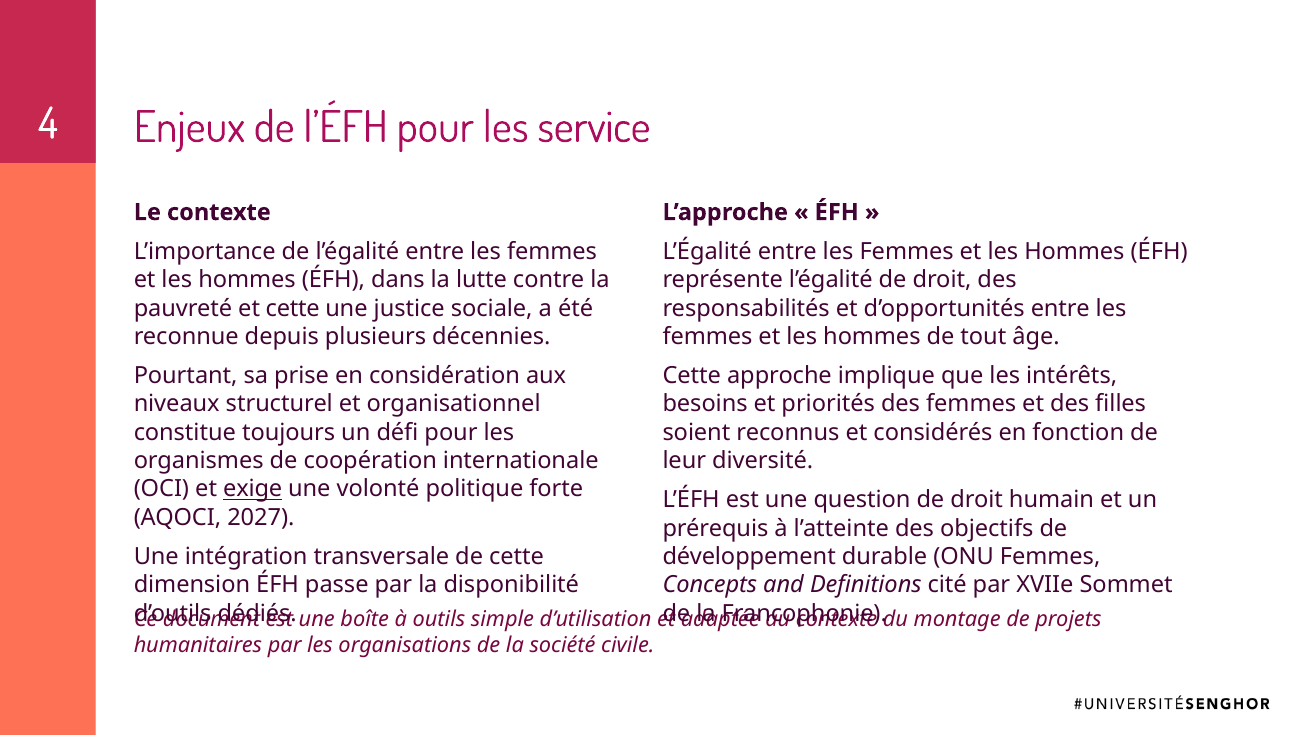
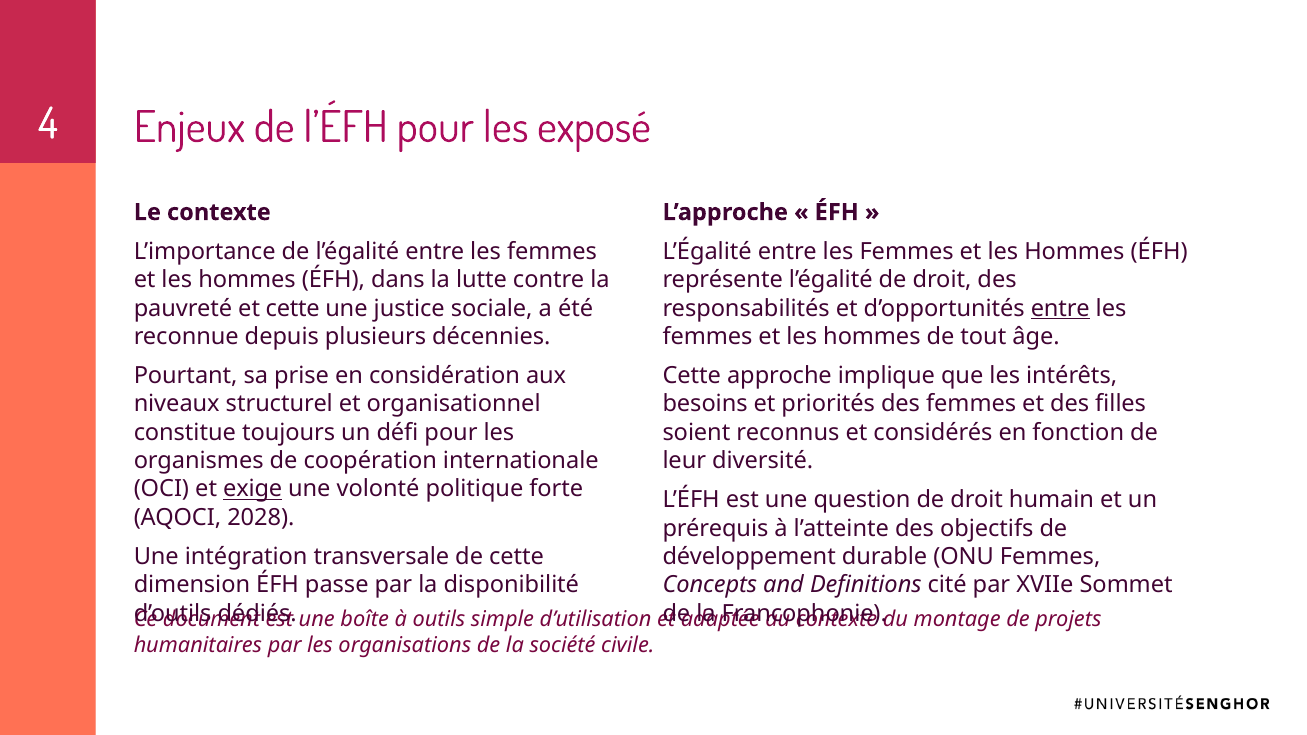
service: service -> exposé
entre at (1060, 308) underline: none -> present
2027: 2027 -> 2028
